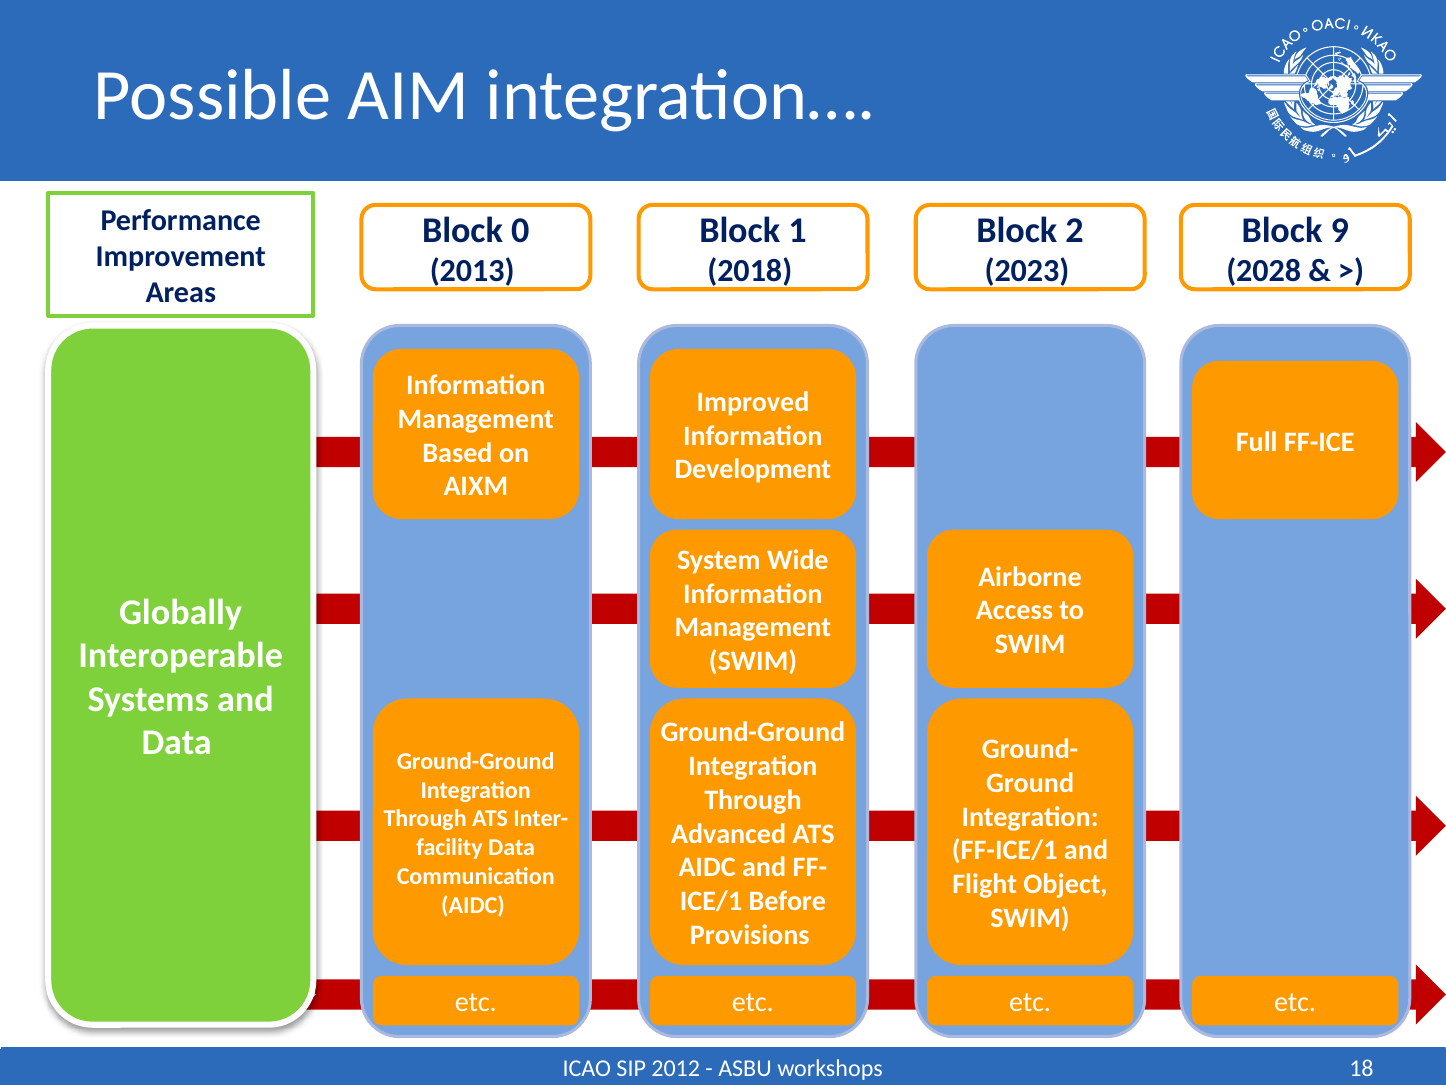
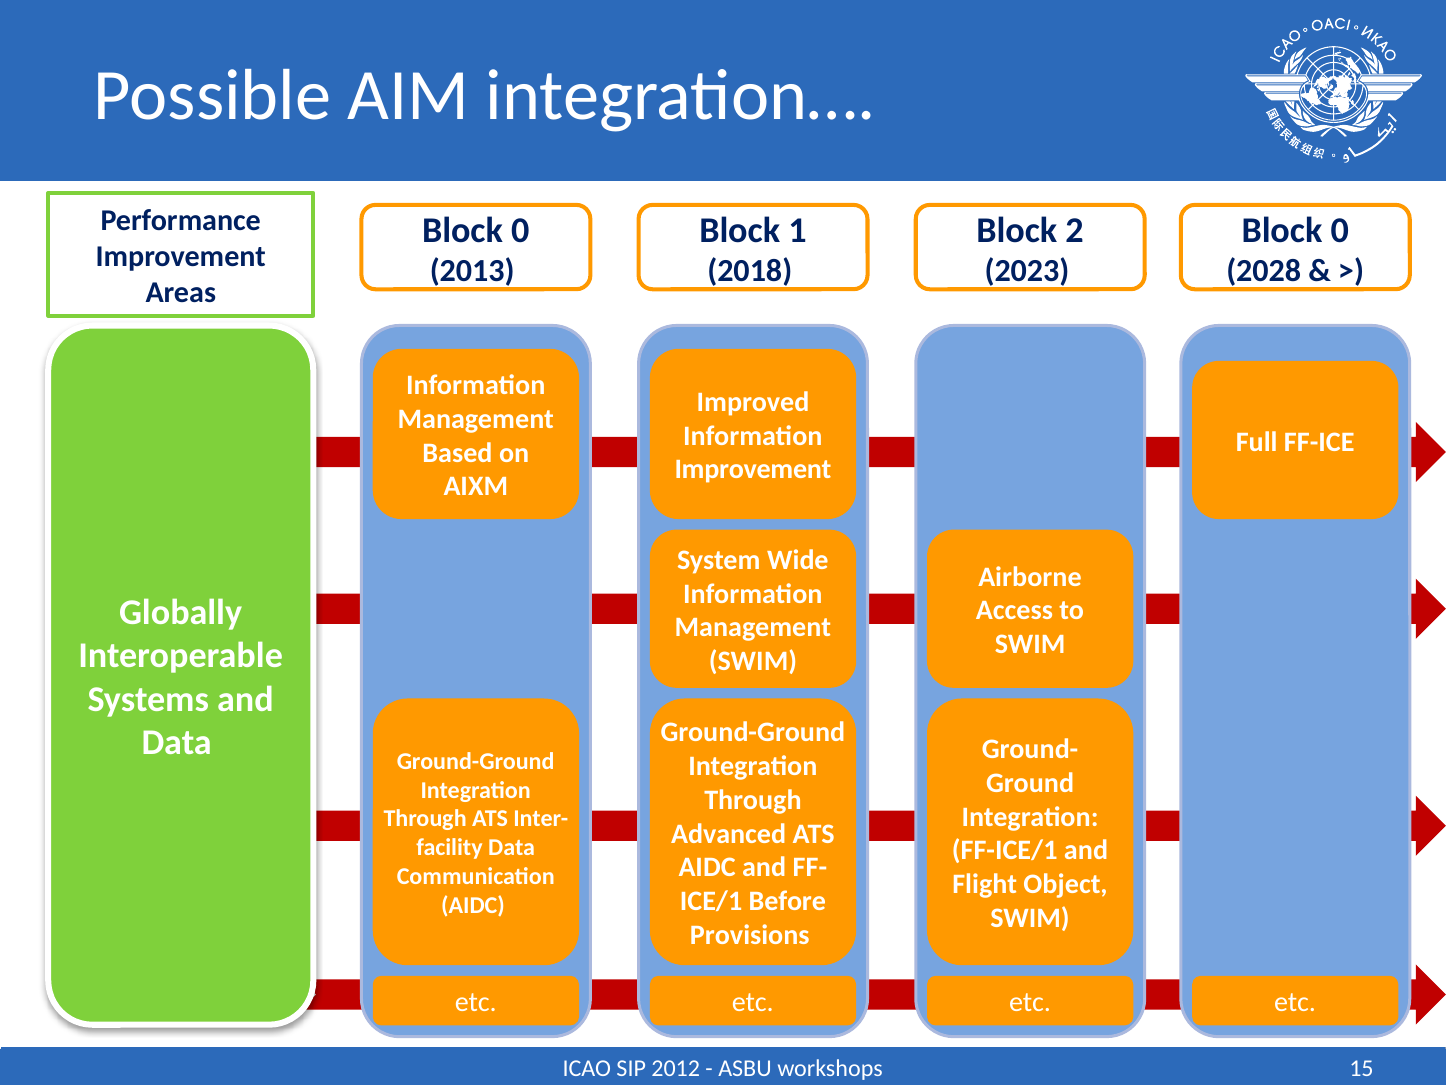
9 at (1340, 230): 9 -> 0
Development at (753, 469): Development -> Improvement
18: 18 -> 15
